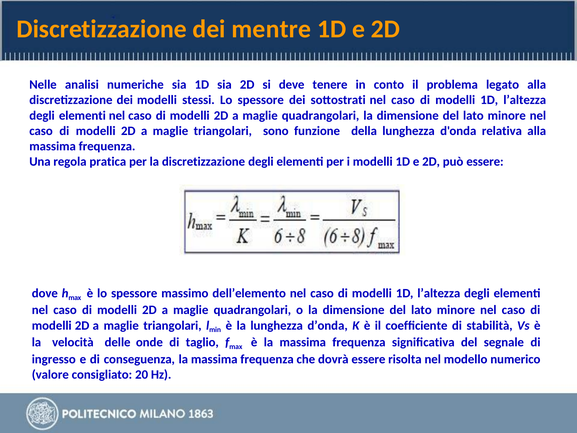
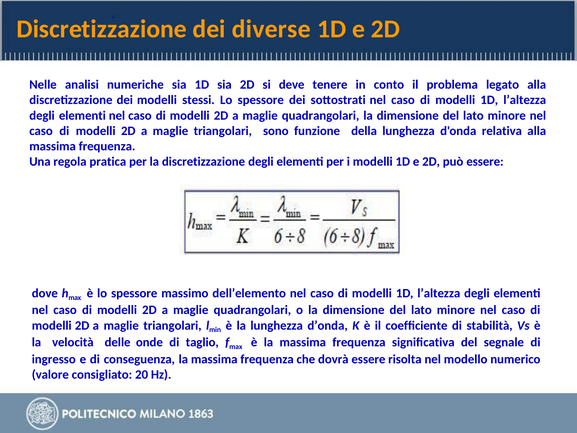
mentre: mentre -> diverse
